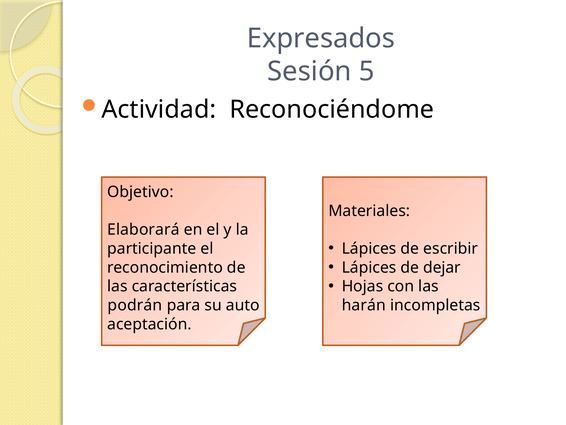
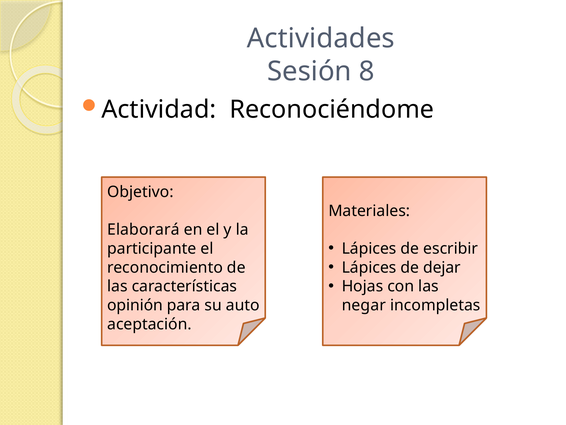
Expresados: Expresados -> Actividades
5: 5 -> 8
podrán: podrán -> opinión
harán: harán -> negar
